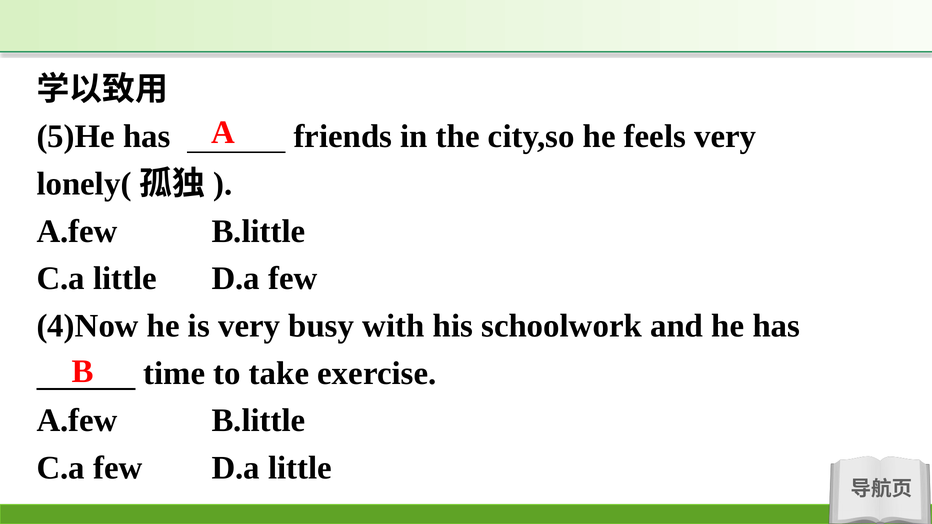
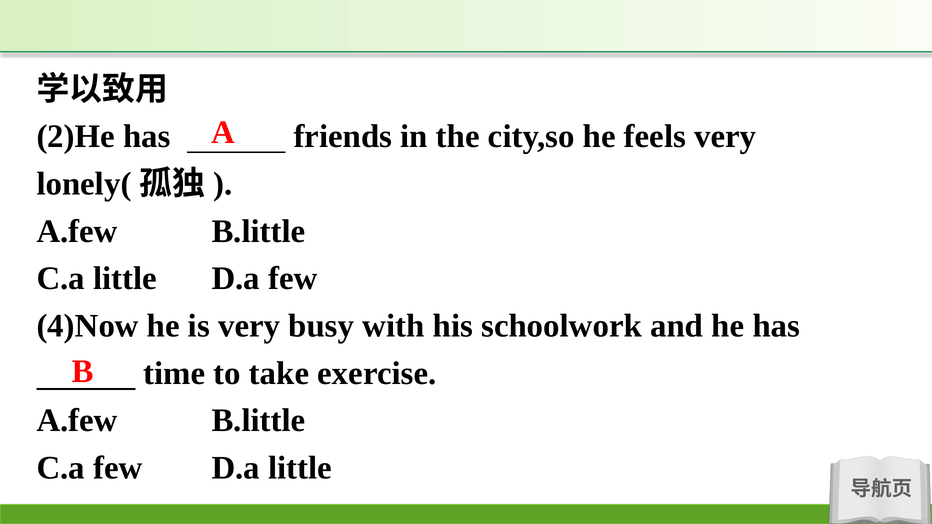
5)He: 5)He -> 2)He
